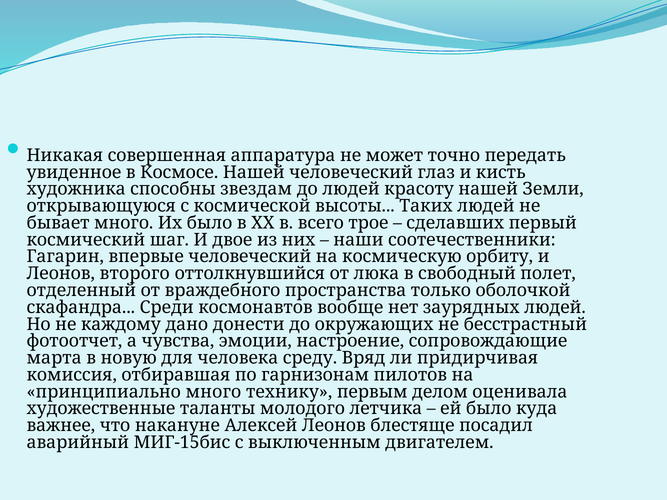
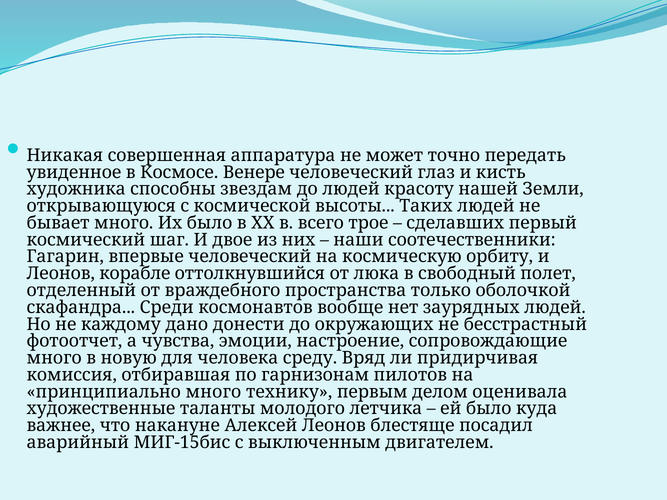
Космосе Нашей: Нашей -> Венере
второго: второго -> корабле
марта at (54, 358): марта -> много
